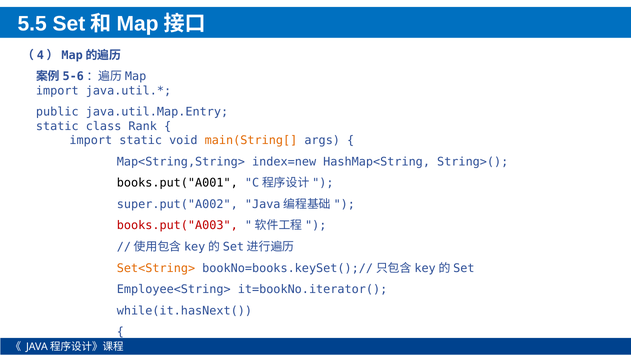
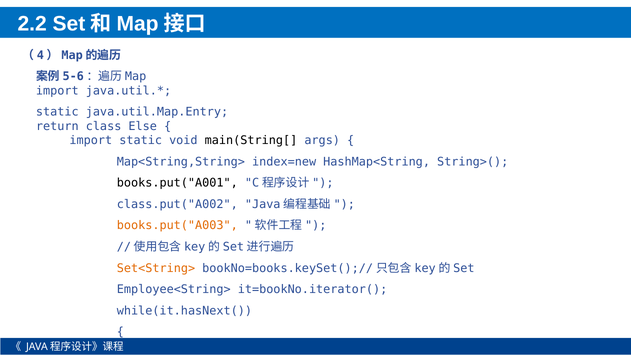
5.5: 5.5 -> 2.2
public at (57, 112): public -> static
static at (57, 126): static -> return
Rank: Rank -> Else
main(String[ colour: orange -> black
super.put("A002: super.put("A002 -> class.put("A002
books.put("A003 colour: red -> orange
